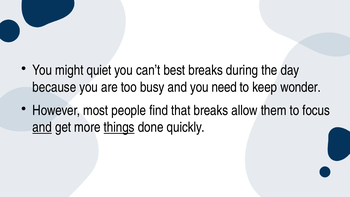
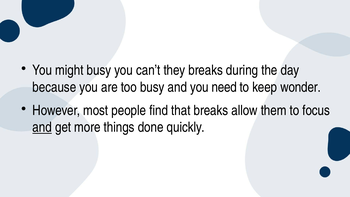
might quiet: quiet -> busy
best: best -> they
things underline: present -> none
